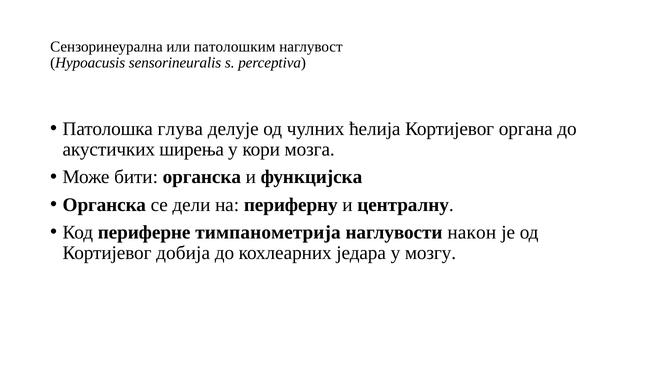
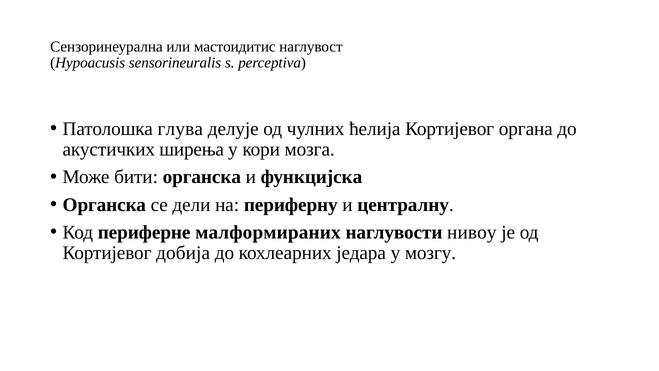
патолошким: патолошким -> мастоидитис
тимпанометрија: тимпанометрија -> малформираних
након: након -> нивоу
